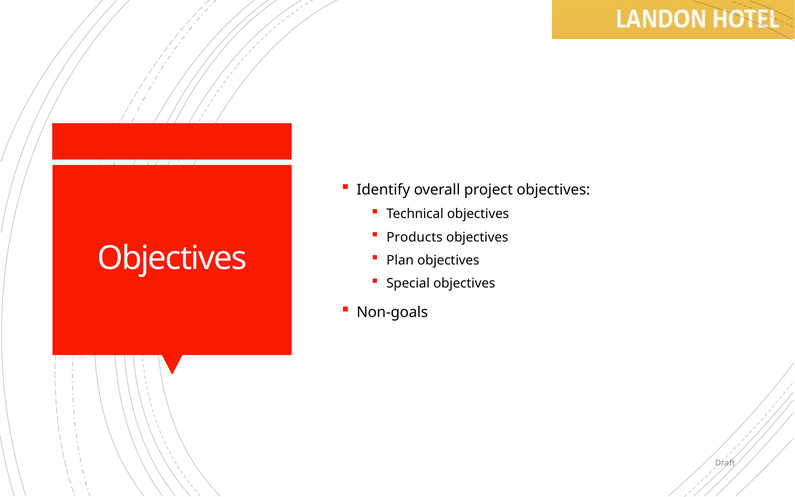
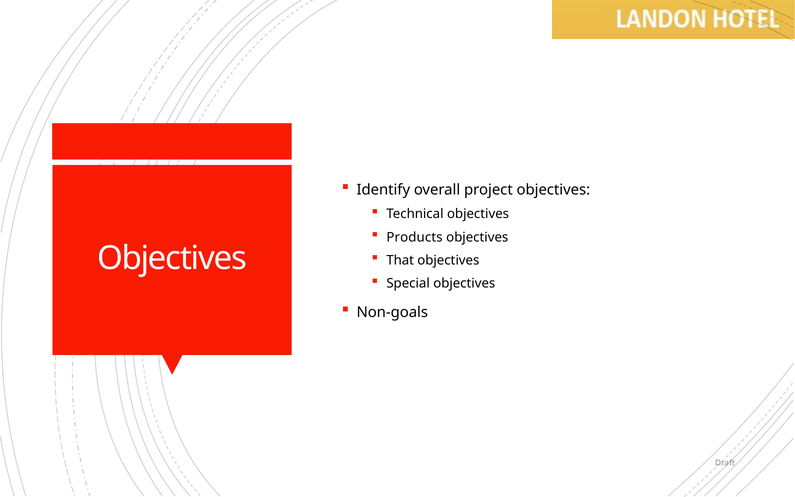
Plan: Plan -> That
